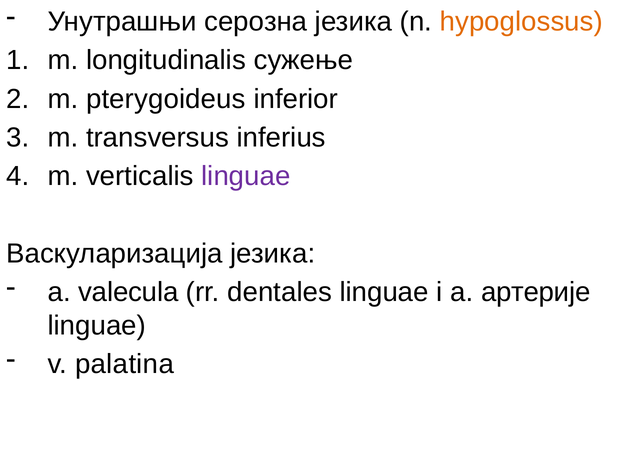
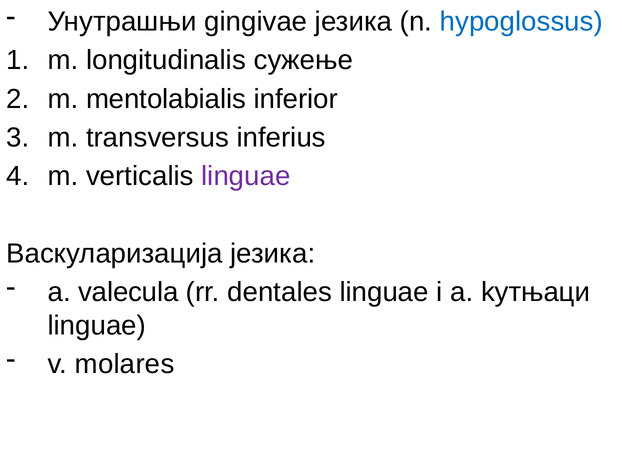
серознa: серознa -> gingivae
hypoglossus colour: orange -> blue
pterygoideus: pterygoideus -> mentolabialis
артерије: артерије -> kутњаци
palatina: palatina -> molares
